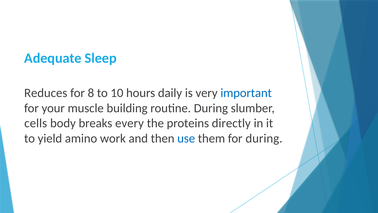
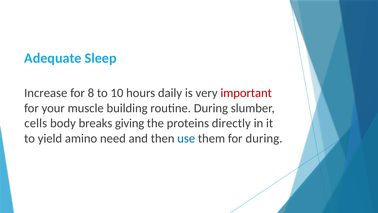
Reduces: Reduces -> Increase
important colour: blue -> red
every: every -> giving
work: work -> need
